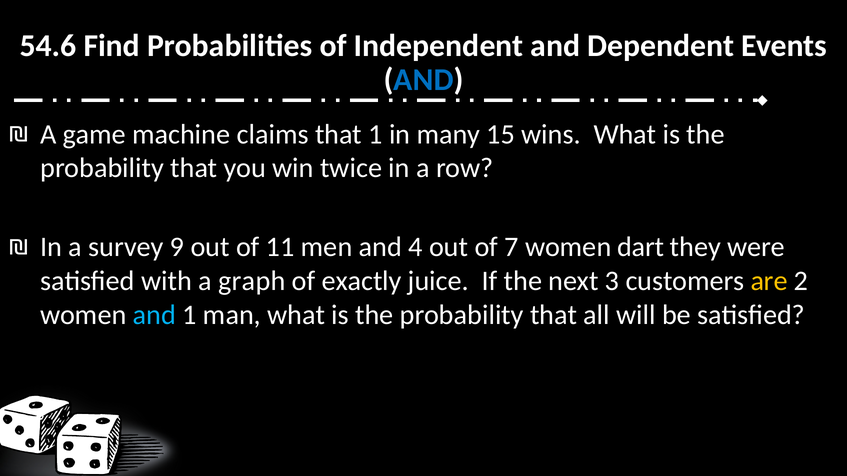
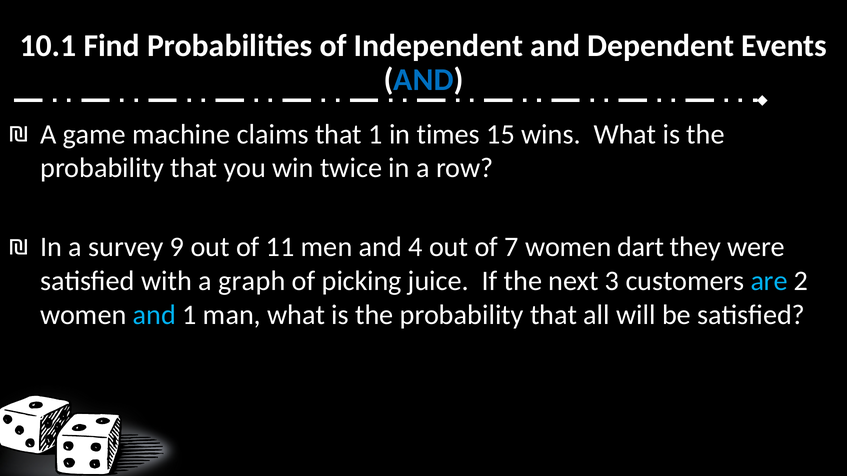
54.6: 54.6 -> 10.1
many: many -> times
exactly: exactly -> picking
are colour: yellow -> light blue
